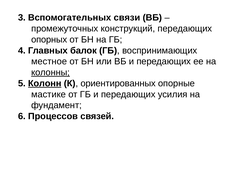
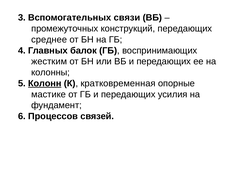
опорных: опорных -> среднее
местное: местное -> жестким
колонны underline: present -> none
ориентированных: ориентированных -> кратковременная
